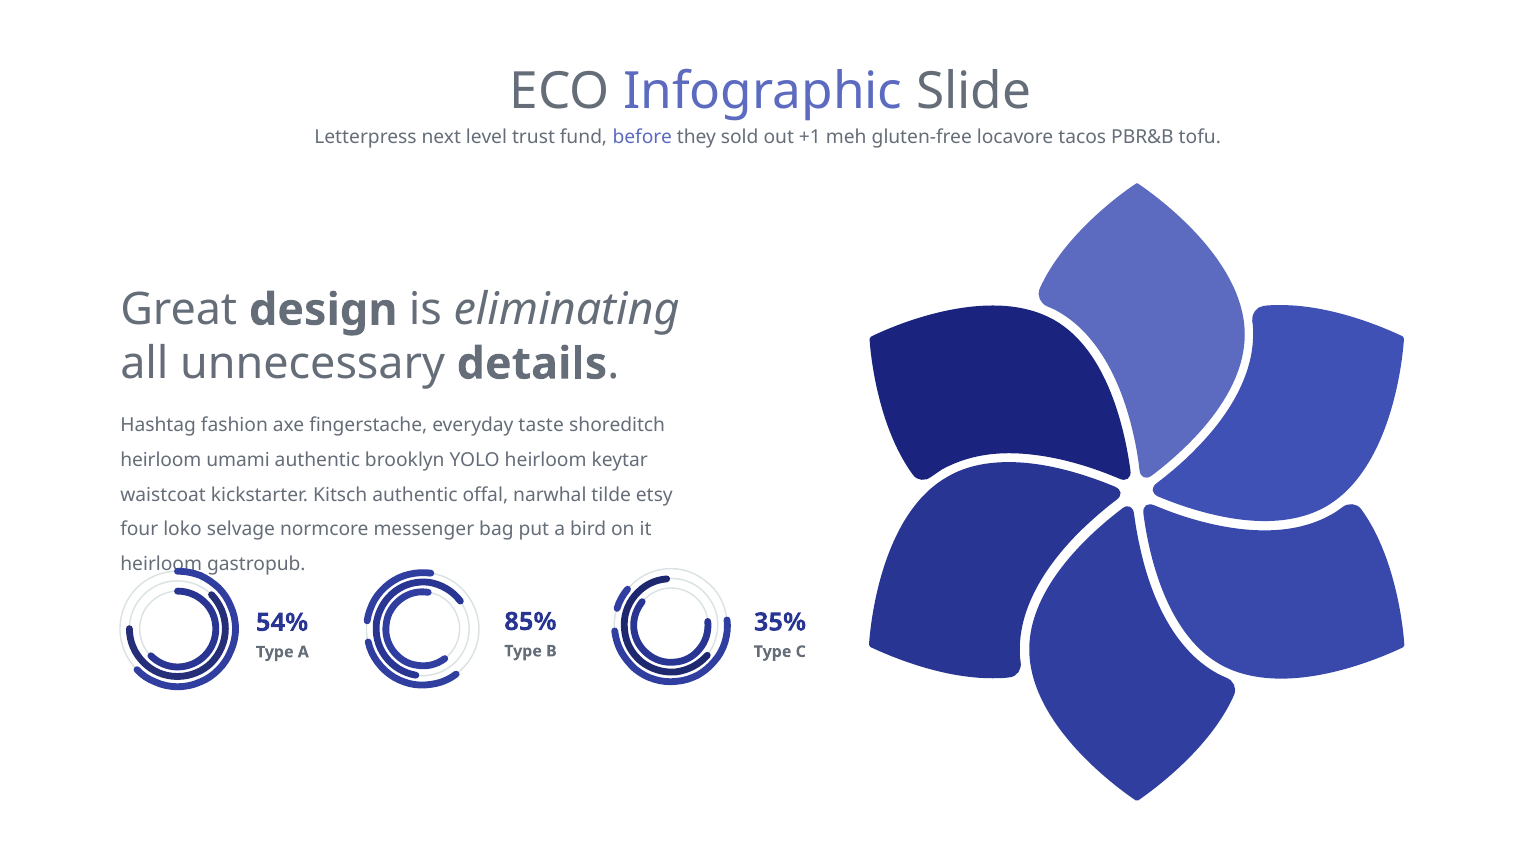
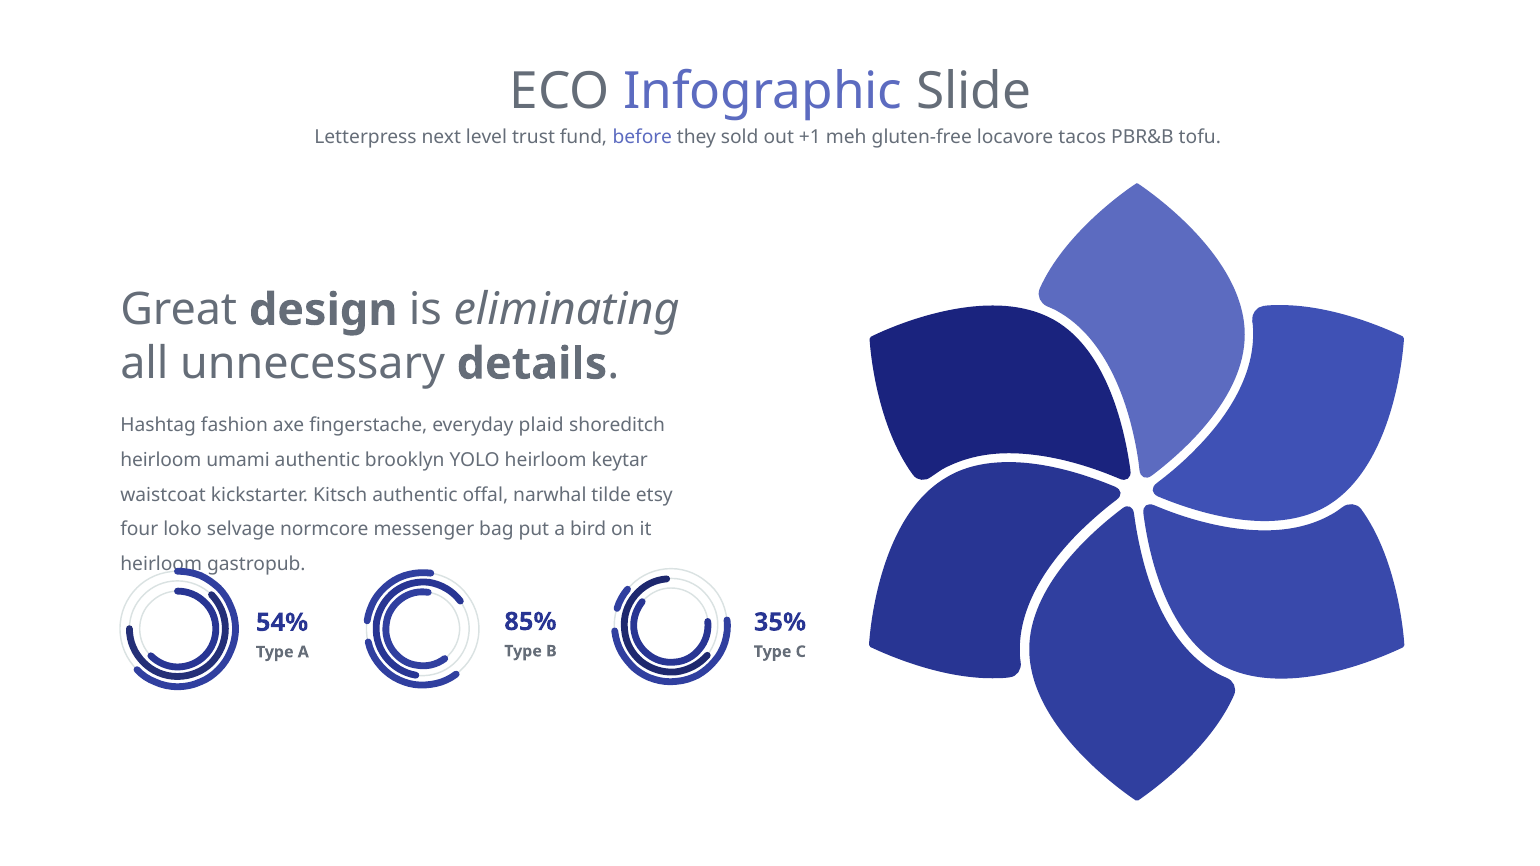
taste: taste -> plaid
